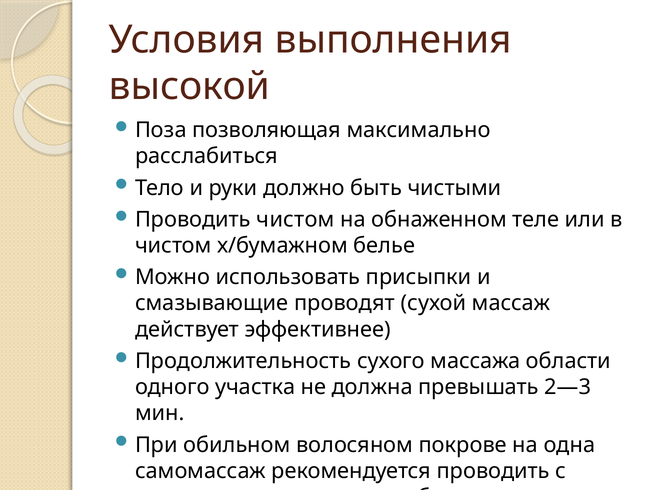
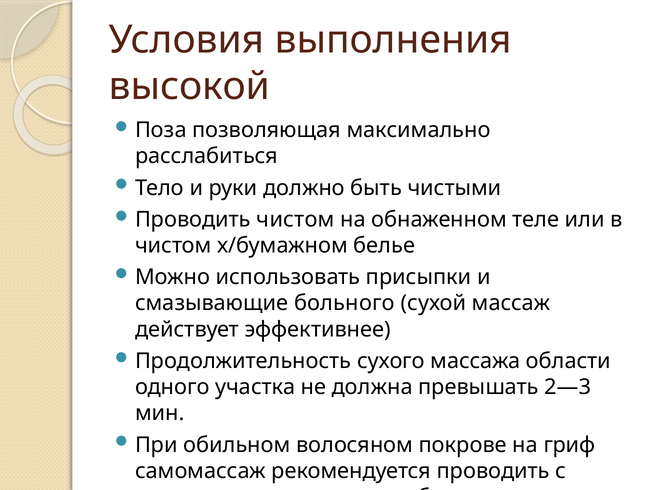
проводят: проводят -> больного
одна: одна -> гриф
